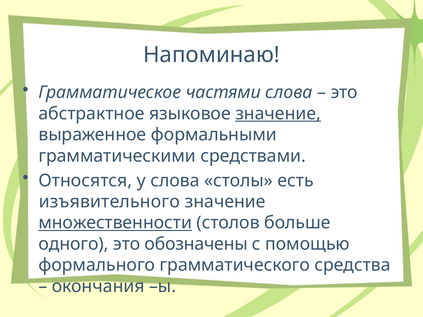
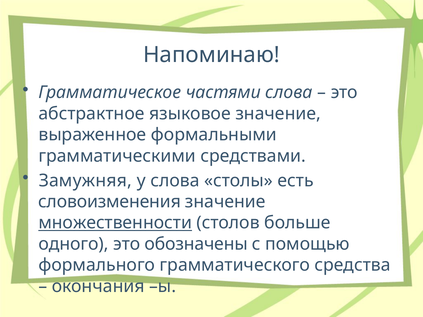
значение at (278, 114) underline: present -> none
Относятся: Относятся -> Замужняя
изъявительного: изъявительного -> словоизменения
